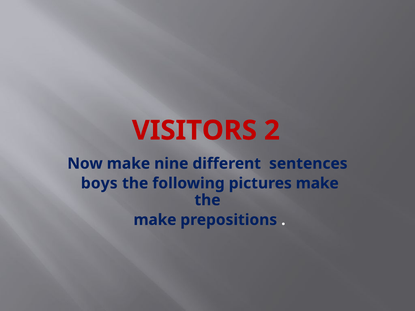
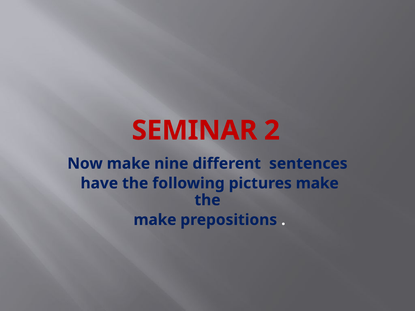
VISITORS: VISITORS -> SEMINAR
boys: boys -> have
